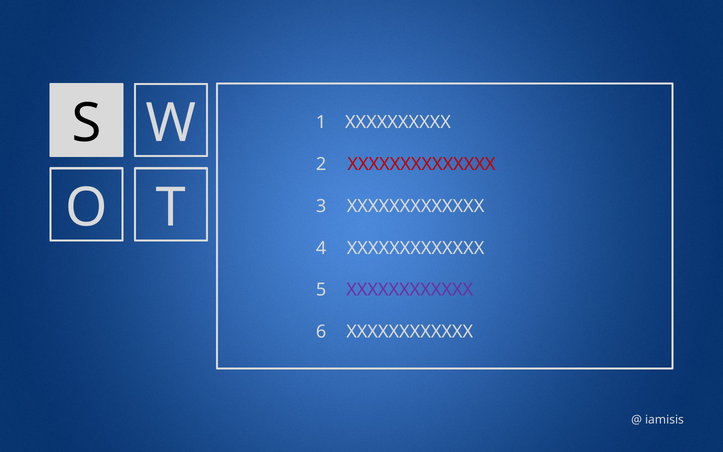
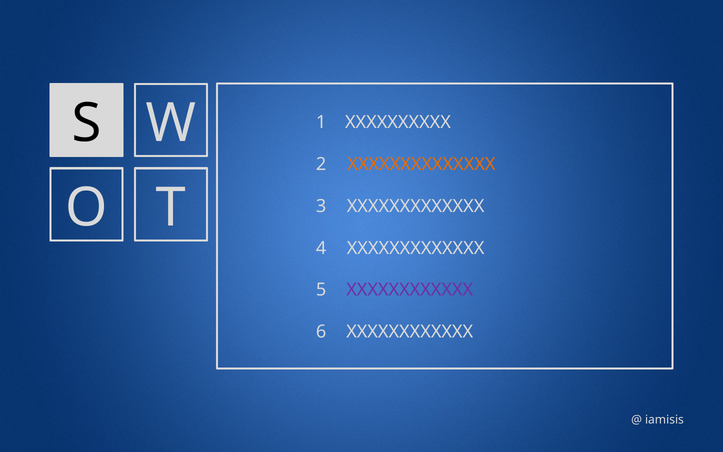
XXXXXXXXXXXXXX colour: red -> orange
